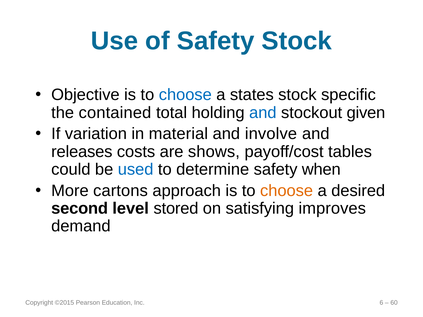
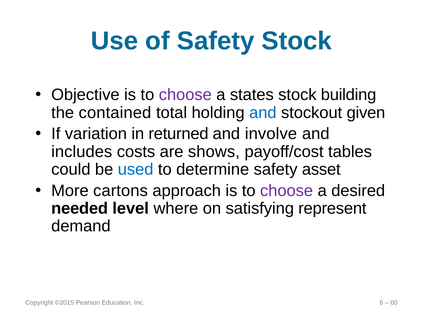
choose at (185, 95) colour: blue -> purple
specific: specific -> building
material: material -> returned
releases: releases -> includes
when: when -> asset
choose at (287, 191) colour: orange -> purple
second: second -> needed
stored: stored -> where
improves: improves -> represent
